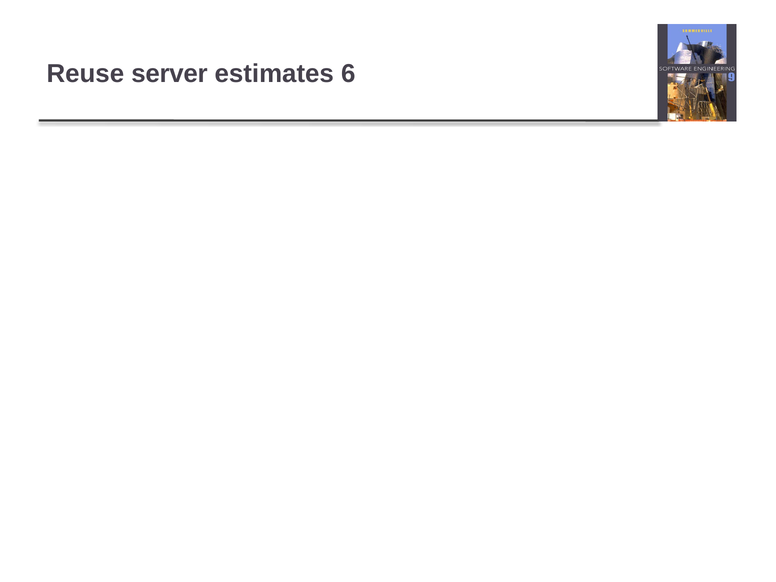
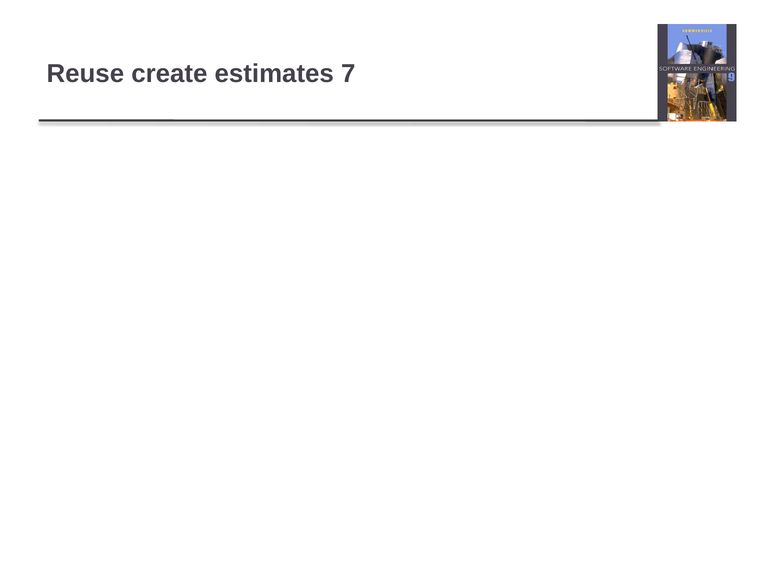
server: server -> create
6: 6 -> 7
